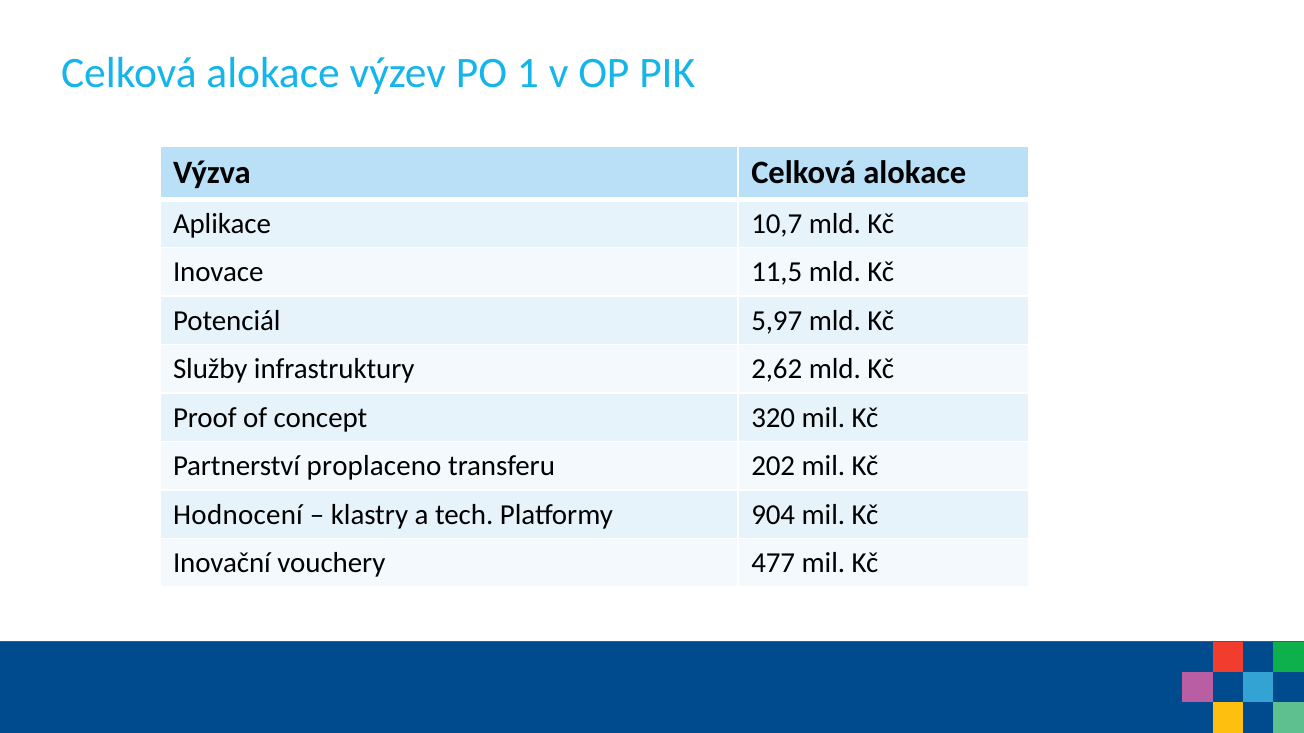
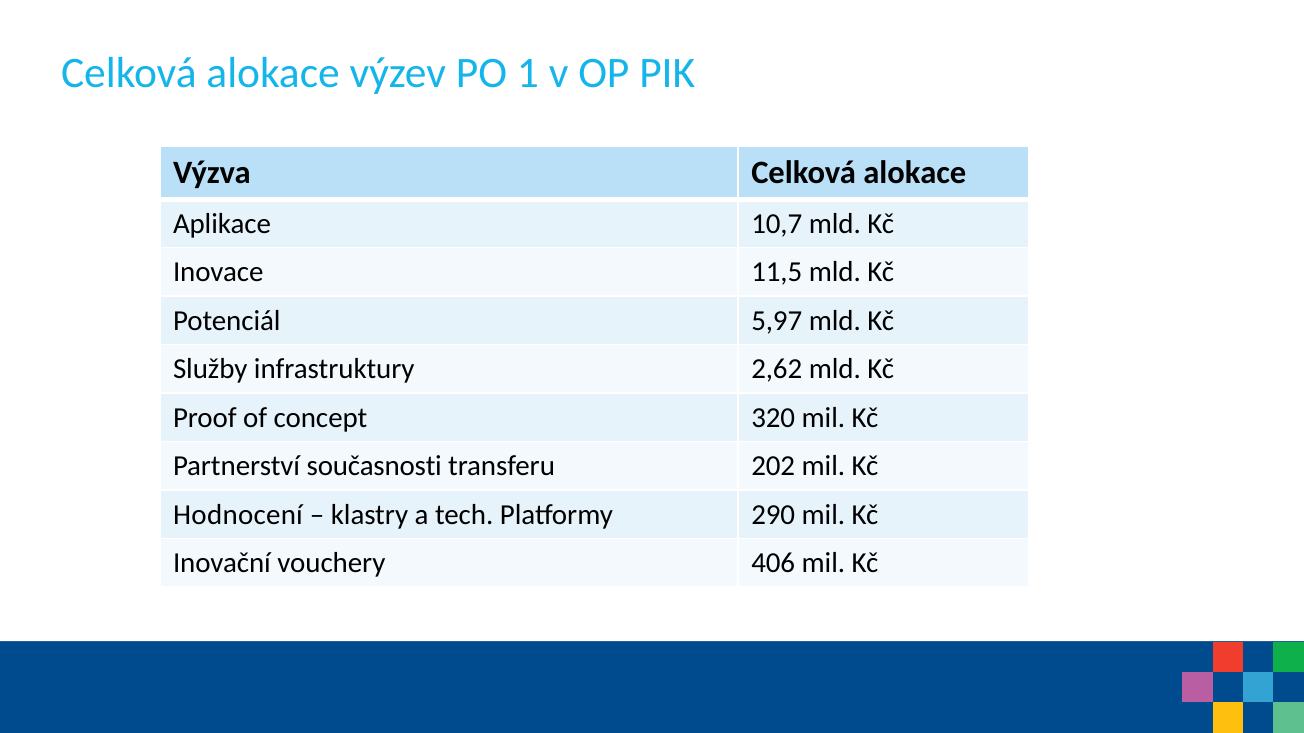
proplaceno: proplaceno -> současnosti
904: 904 -> 290
477: 477 -> 406
